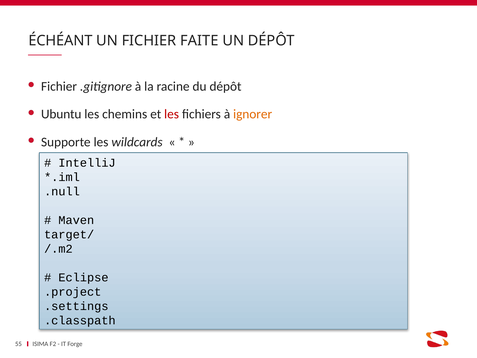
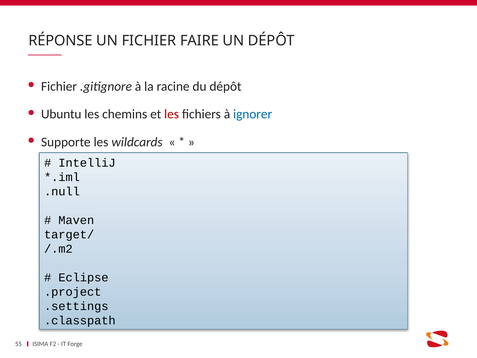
ÉCHÉANT: ÉCHÉANT -> RÉPONSE
FAITE: FAITE -> FAIRE
ignorer colour: orange -> blue
